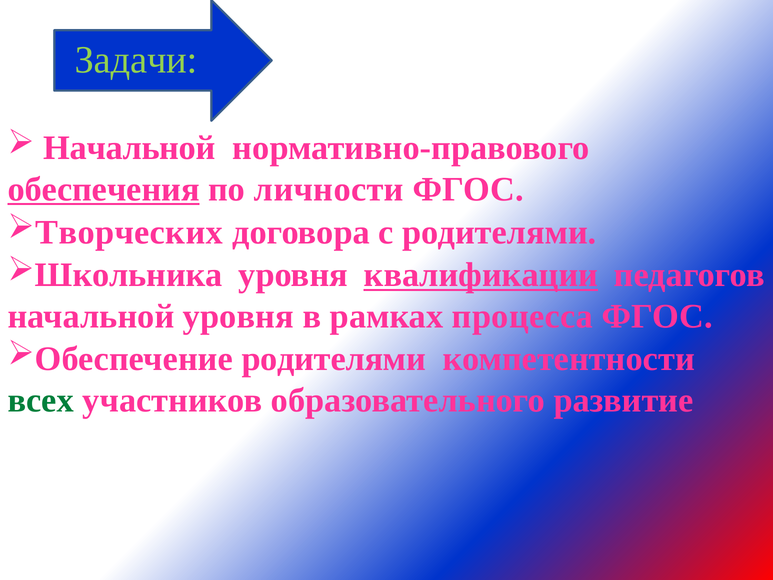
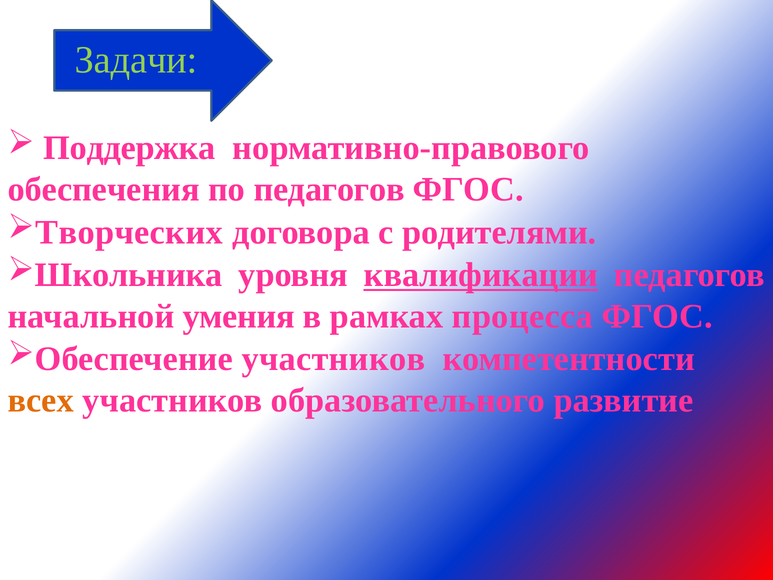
Начальной at (130, 148): Начальной -> Поддержка
обеспечения underline: present -> none
по личности: личности -> педагогов
начальной уровня: уровня -> умения
Обеспечение родителями: родителями -> участников
всех colour: green -> orange
